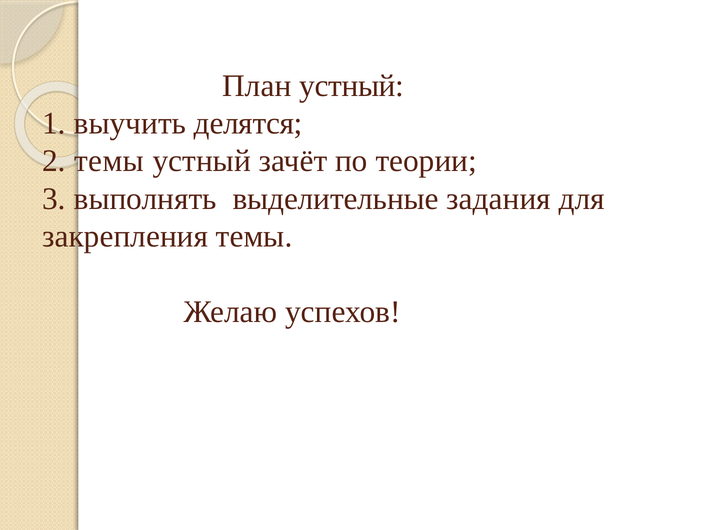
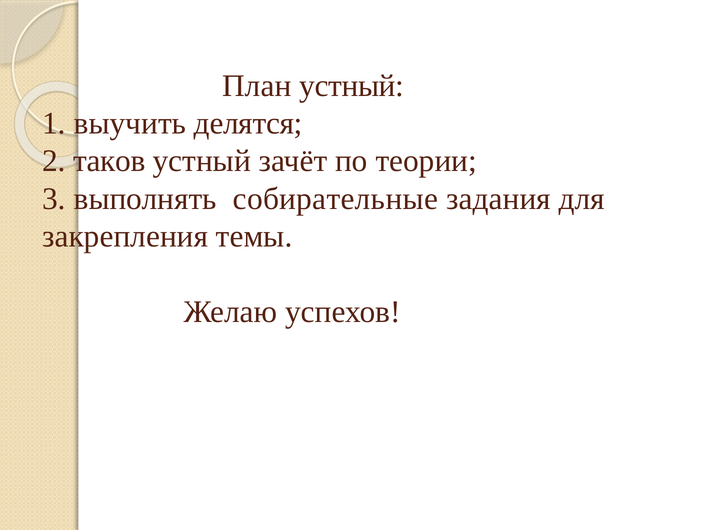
2 темы: темы -> таков
выделительные: выделительные -> собирательные
